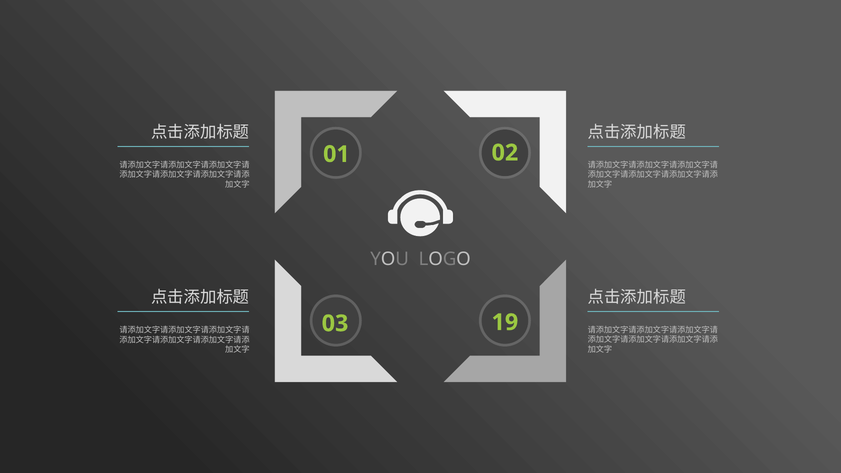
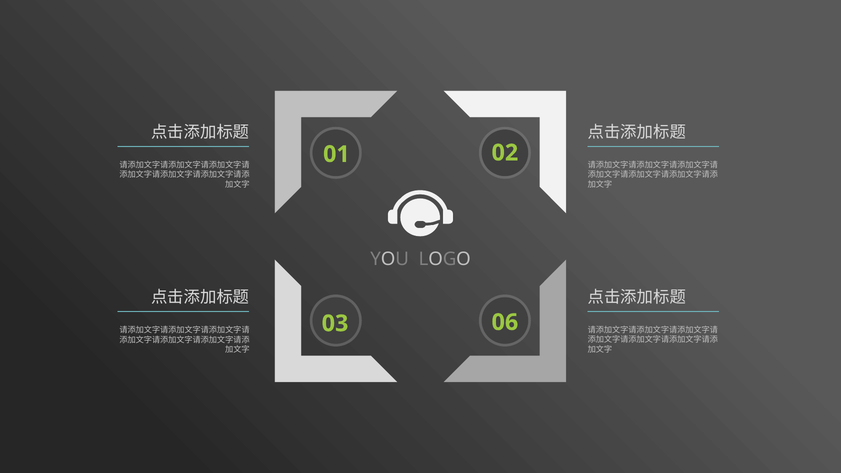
19: 19 -> 06
